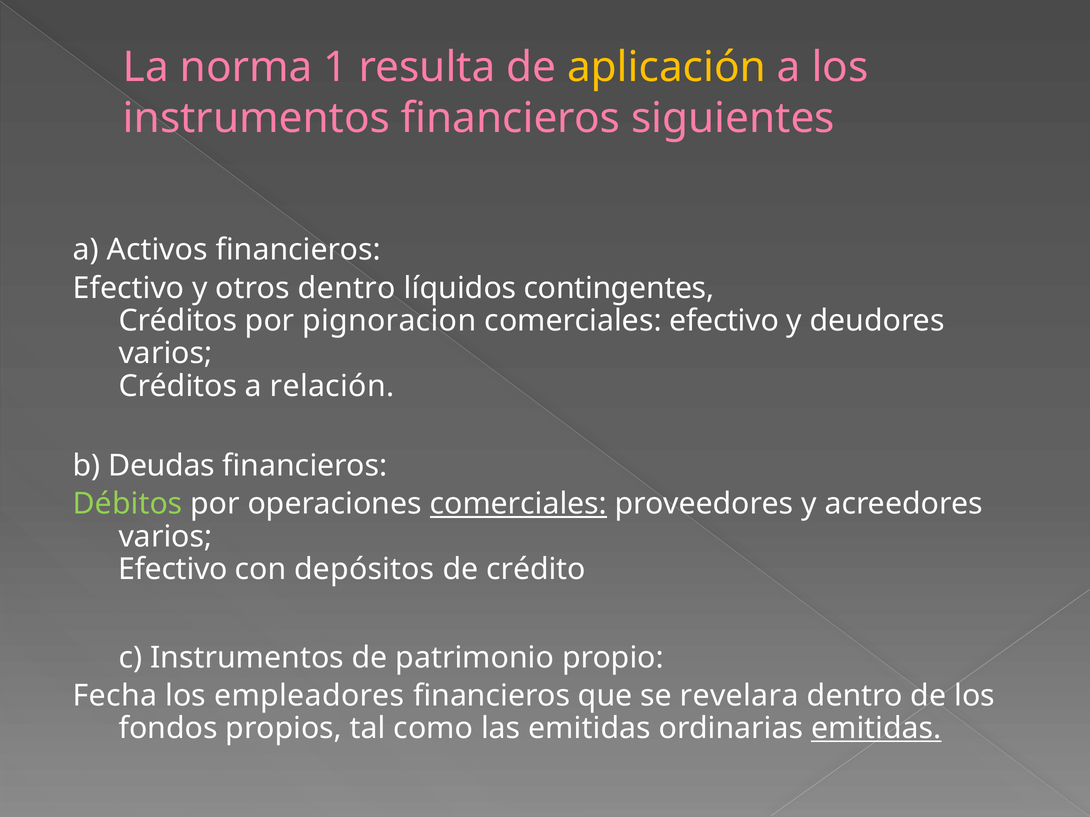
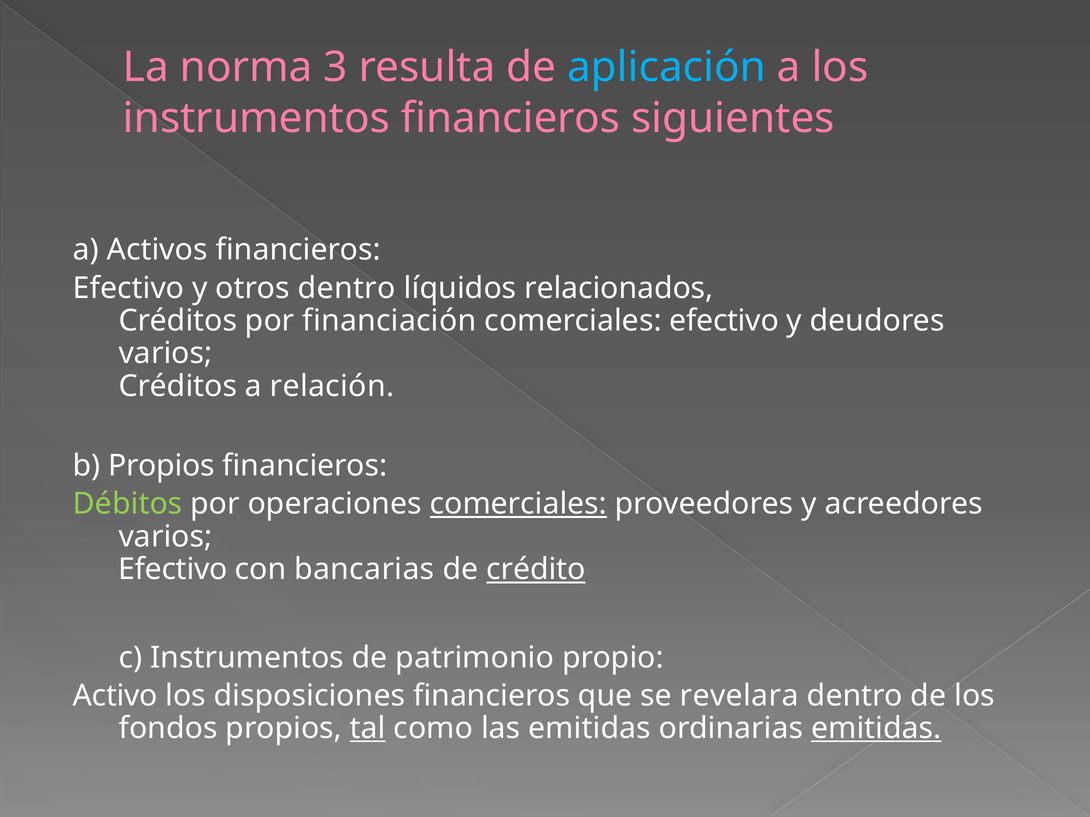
1: 1 -> 3
aplicación colour: yellow -> light blue
contingentes: contingentes -> relacionados
pignoracion: pignoracion -> financiación
b Deudas: Deudas -> Propios
depósitos: depósitos -> bancarias
crédito underline: none -> present
Fecha: Fecha -> Activo
empleadores: empleadores -> disposiciones
tal underline: none -> present
